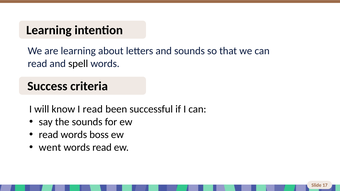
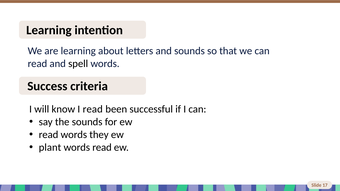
boss: boss -> they
went: went -> plant
